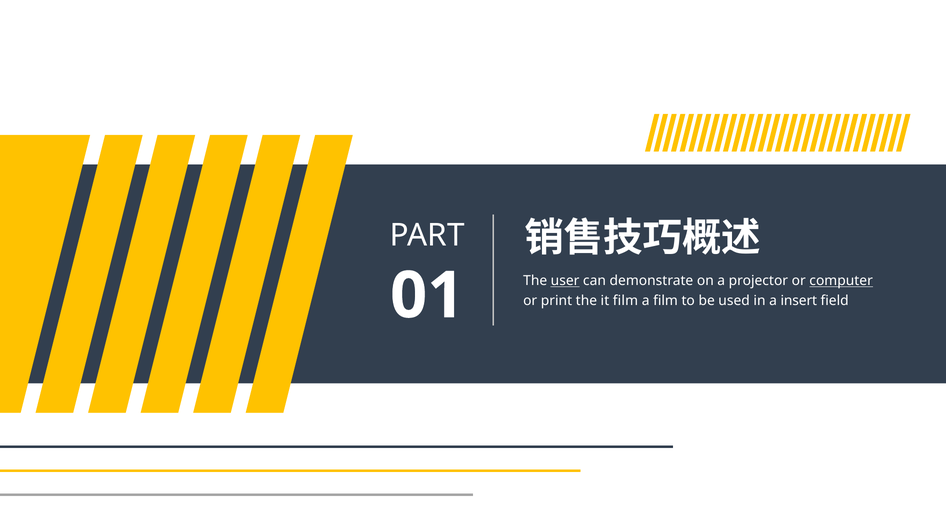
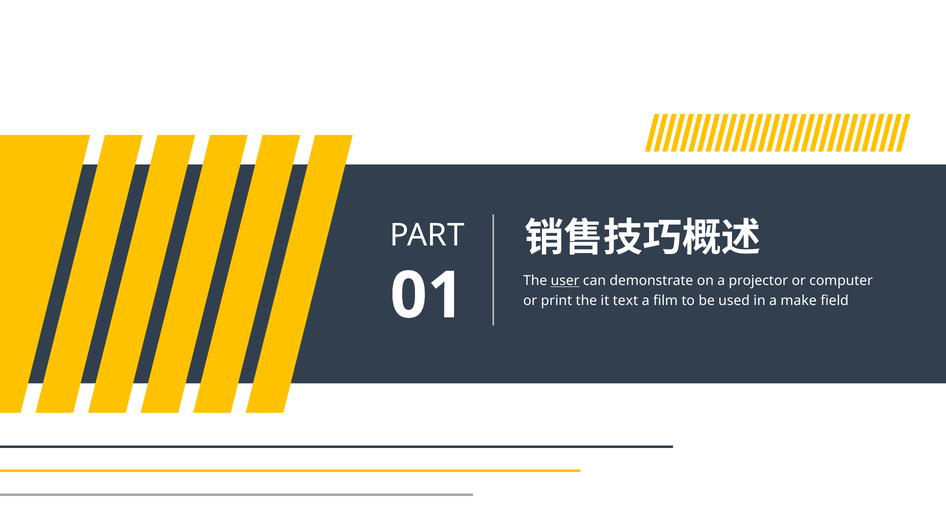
computer underline: present -> none
it film: film -> text
insert: insert -> make
